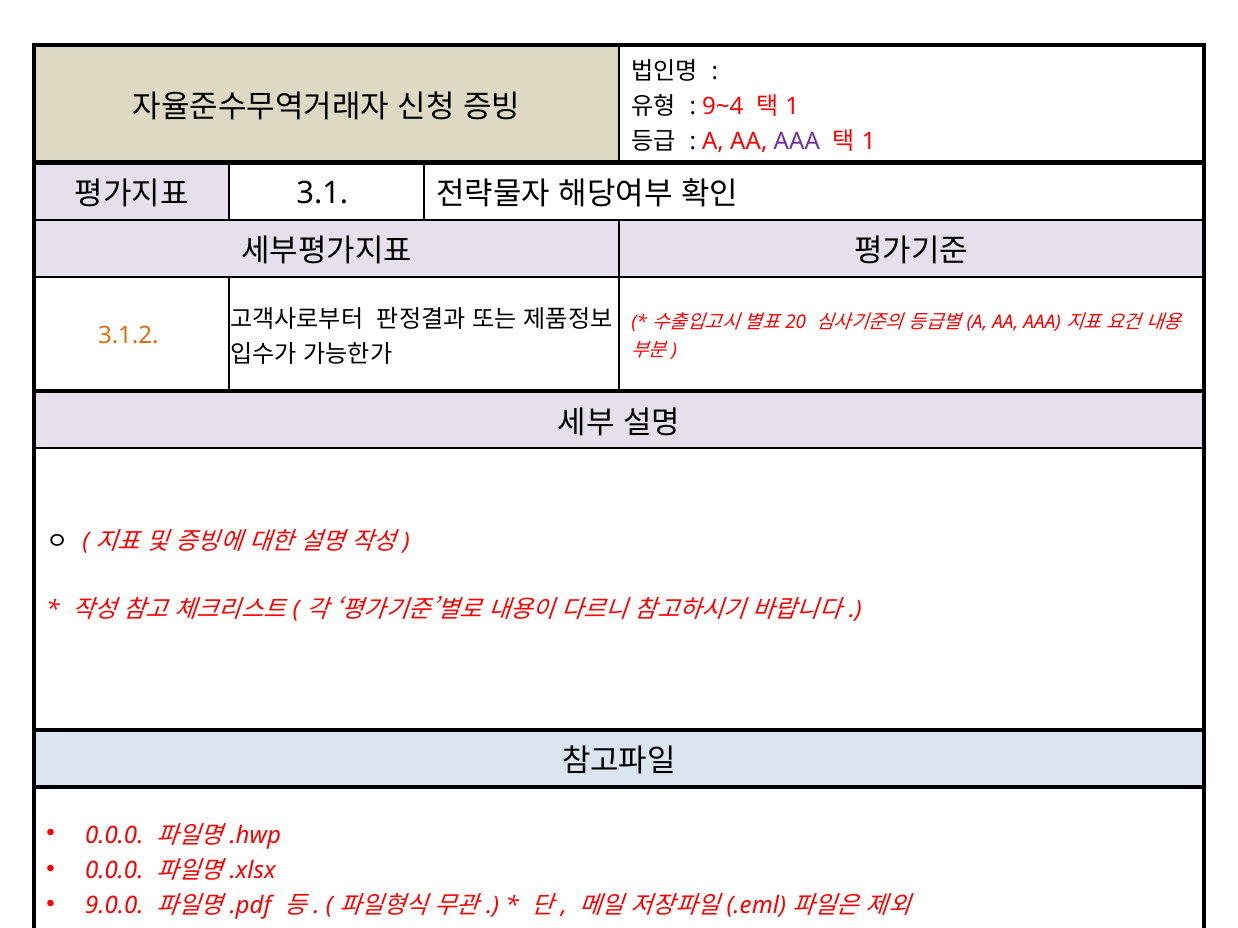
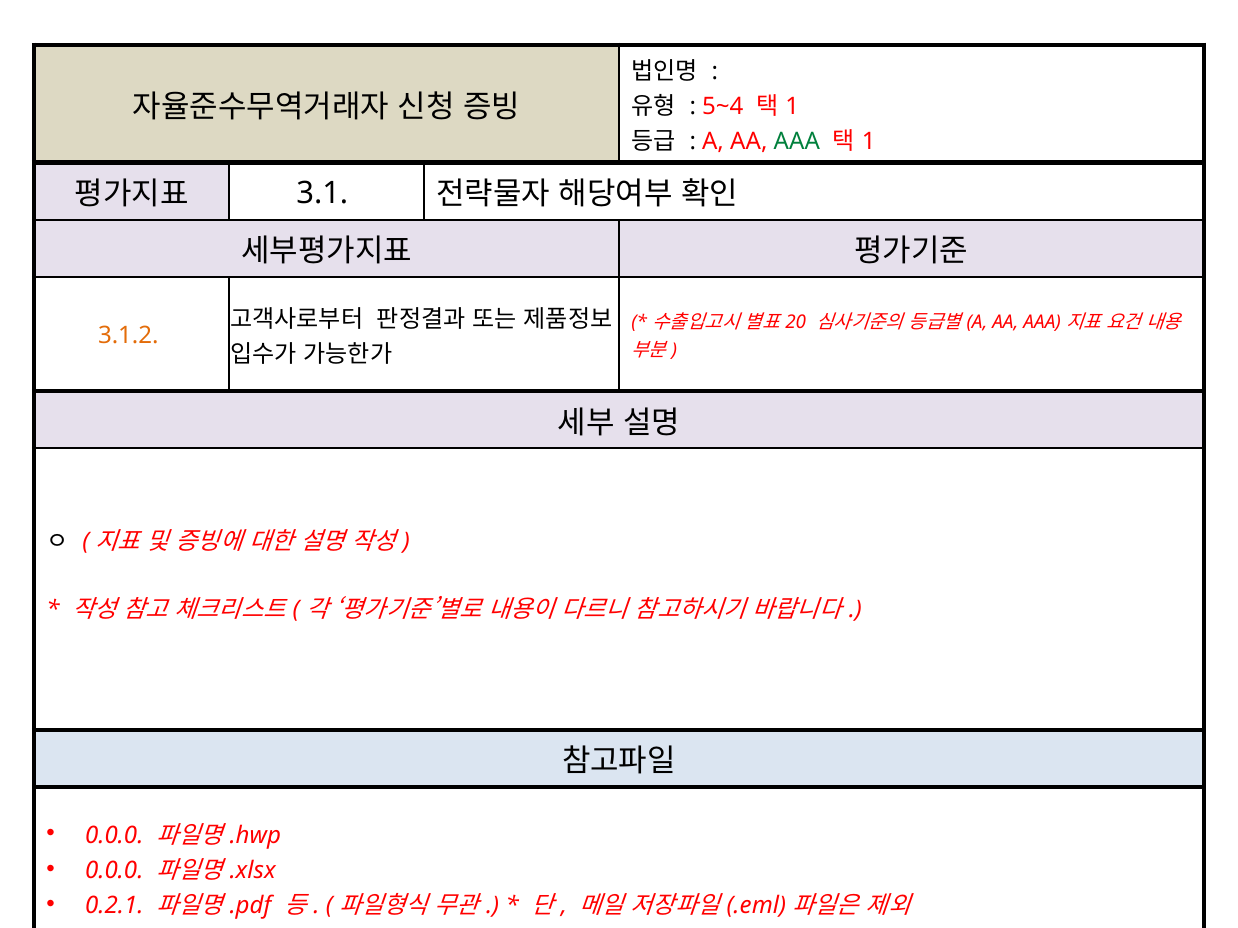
9~4: 9~4 -> 5~4
AAA colour: purple -> green
9.0.0: 9.0.0 -> 0.2.1
